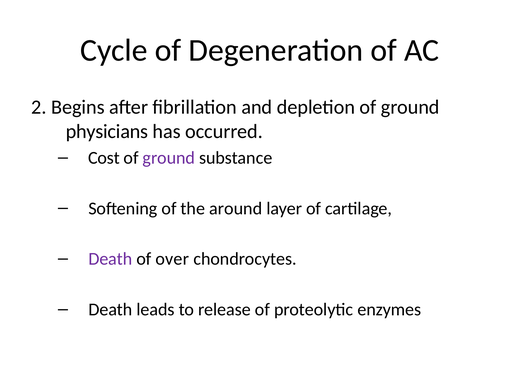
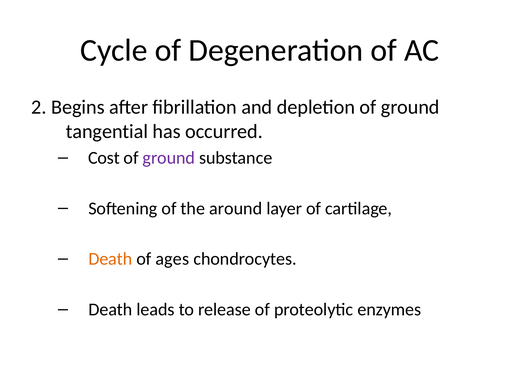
physicians: physicians -> tangential
Death at (110, 259) colour: purple -> orange
over: over -> ages
